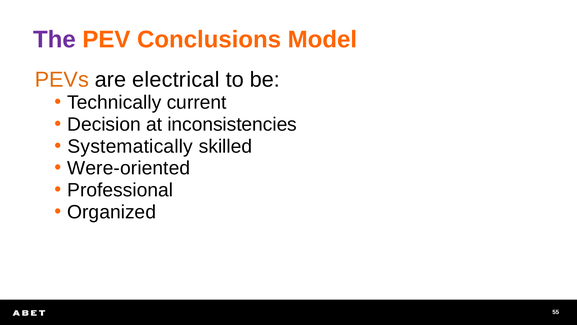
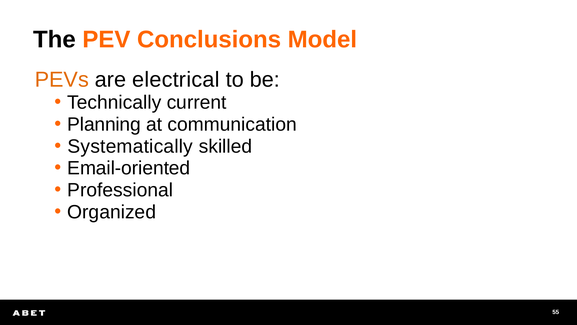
The colour: purple -> black
Decision: Decision -> Planning
inconsistencies: inconsistencies -> communication
Were-oriented: Were-oriented -> Email-oriented
